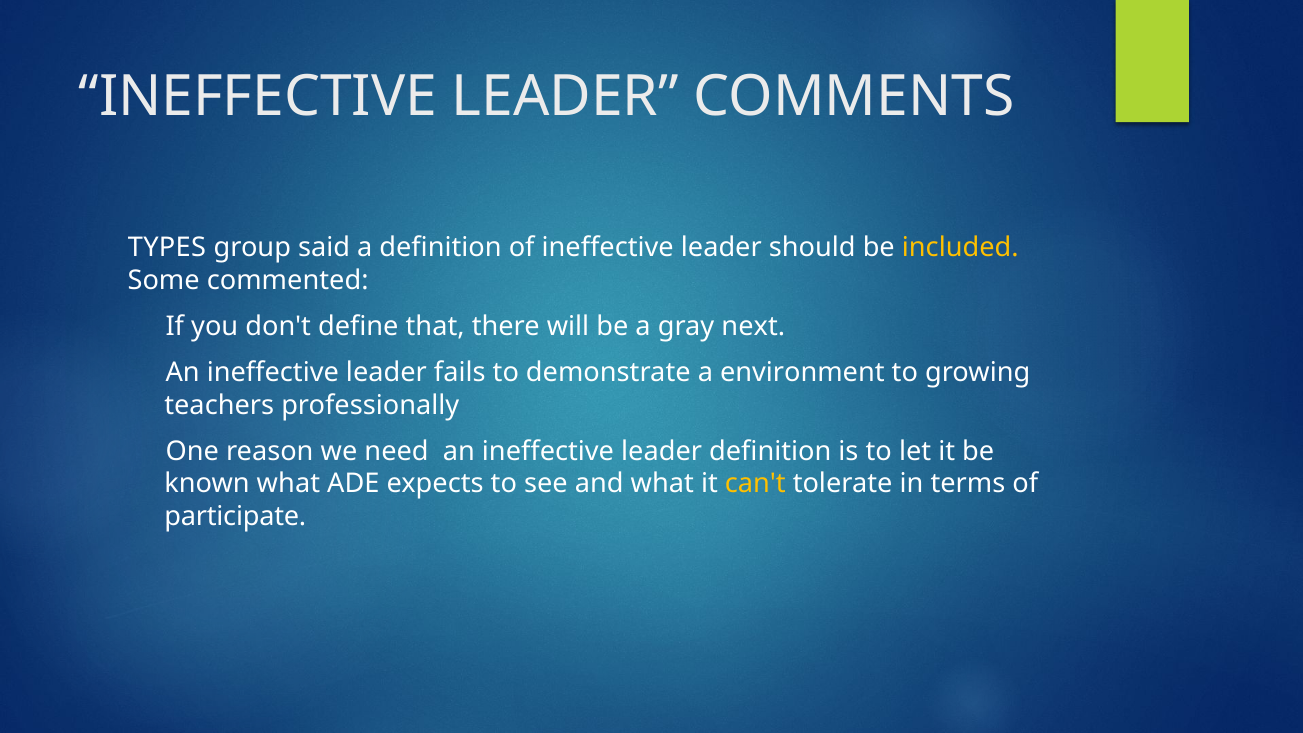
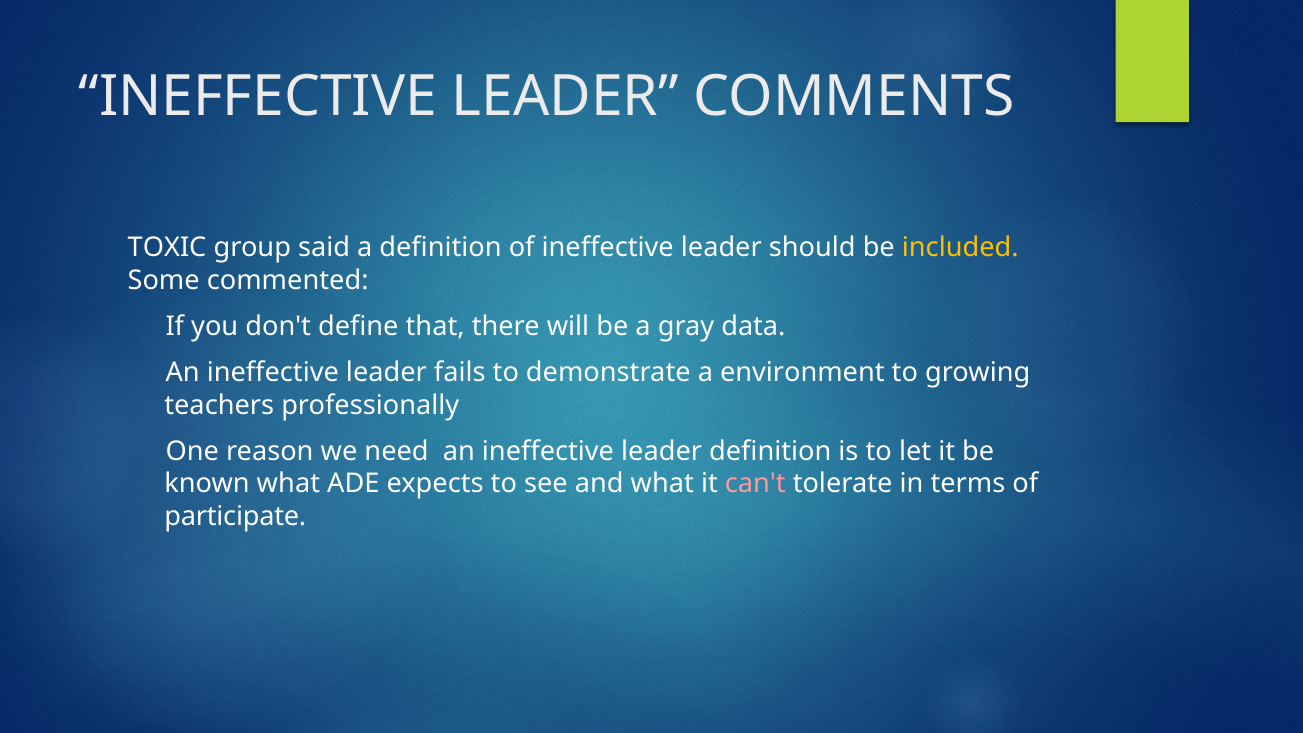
TYPES: TYPES -> TOXIC
next: next -> data
can't colour: yellow -> pink
